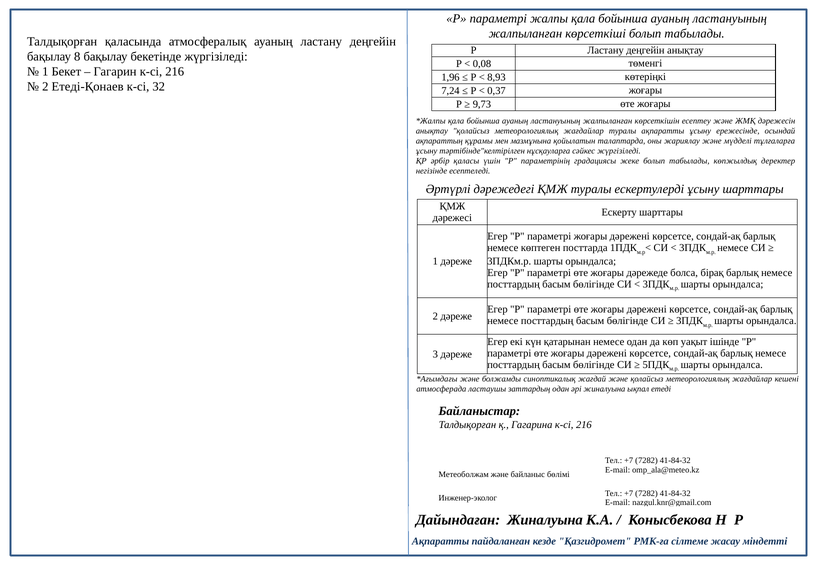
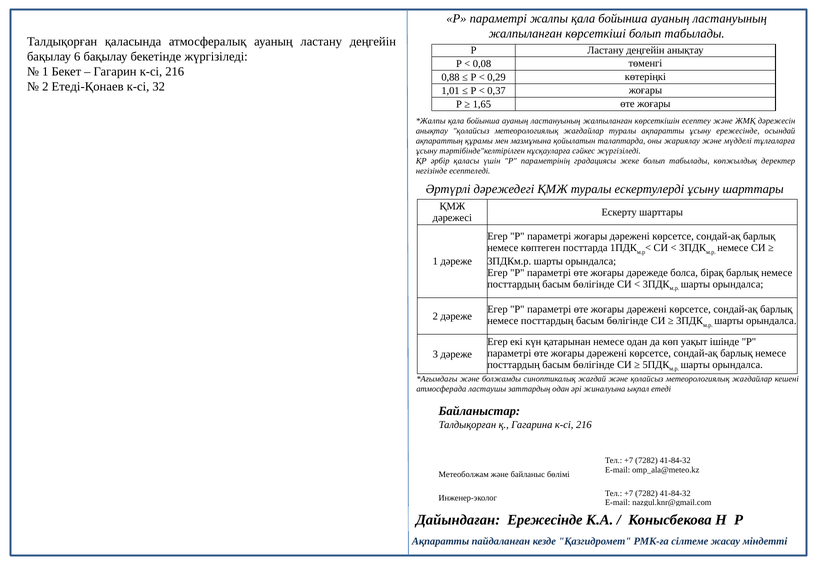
8: 8 -> 6
1,96: 1,96 -> 0,88
8,93: 8,93 -> 0,29
7,24: 7,24 -> 1,01
9,73: 9,73 -> 1,65
Дайындаған Жиналуына: Жиналуына -> Ережесінде
